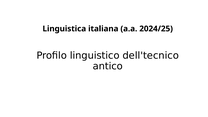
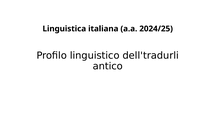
dell'tecnico: dell'tecnico -> dell'tradurli
